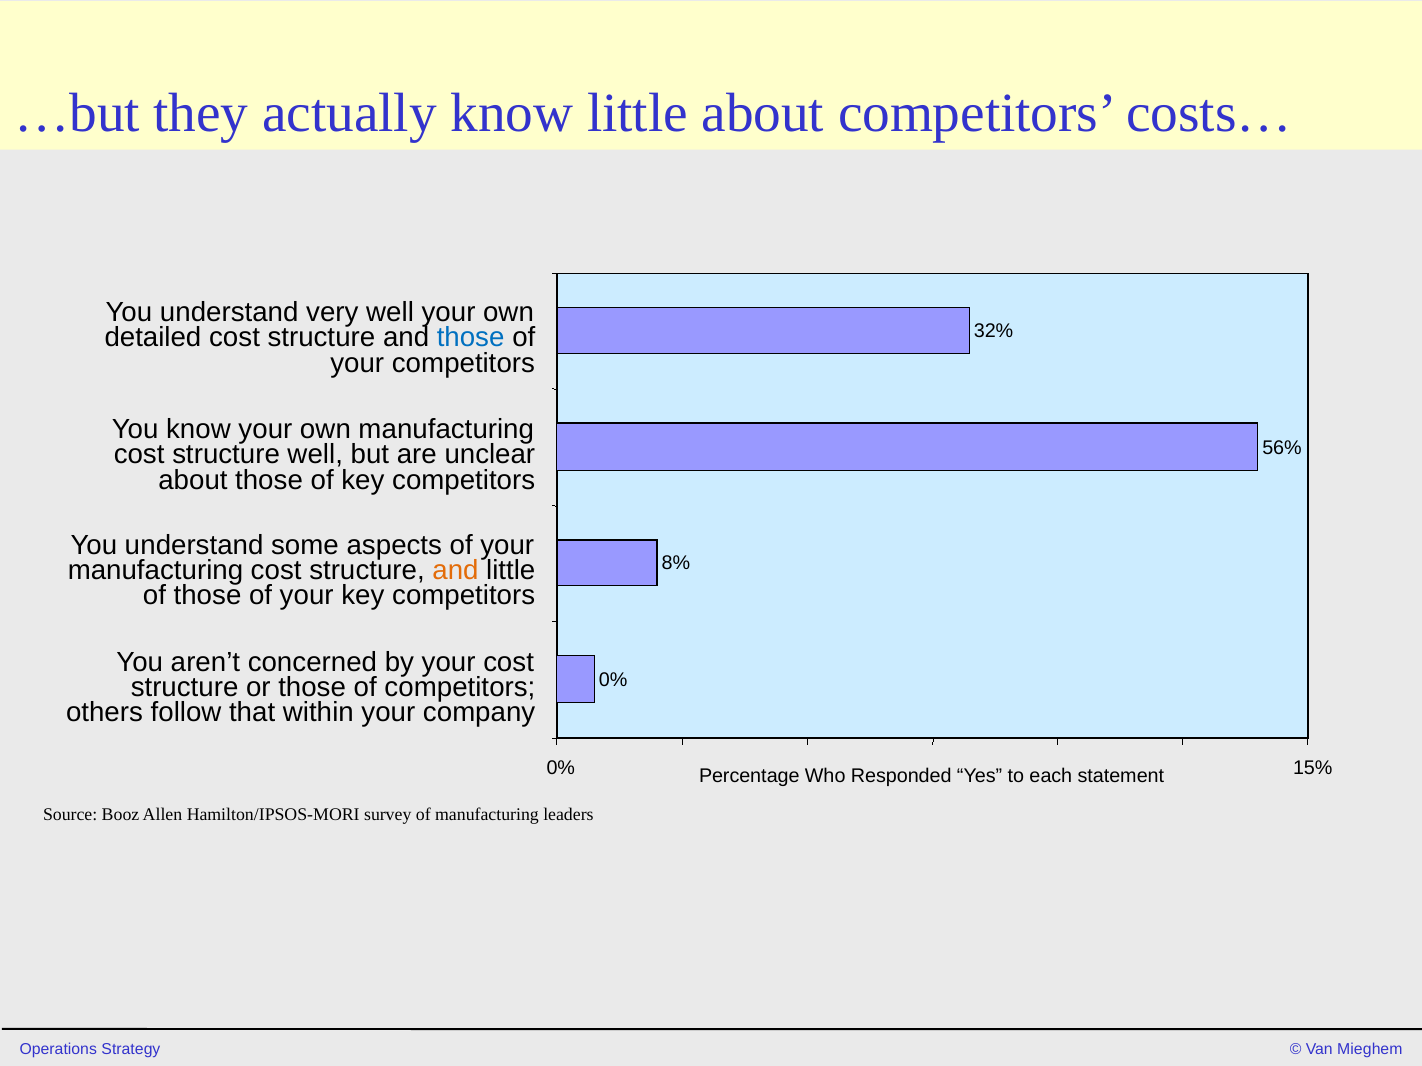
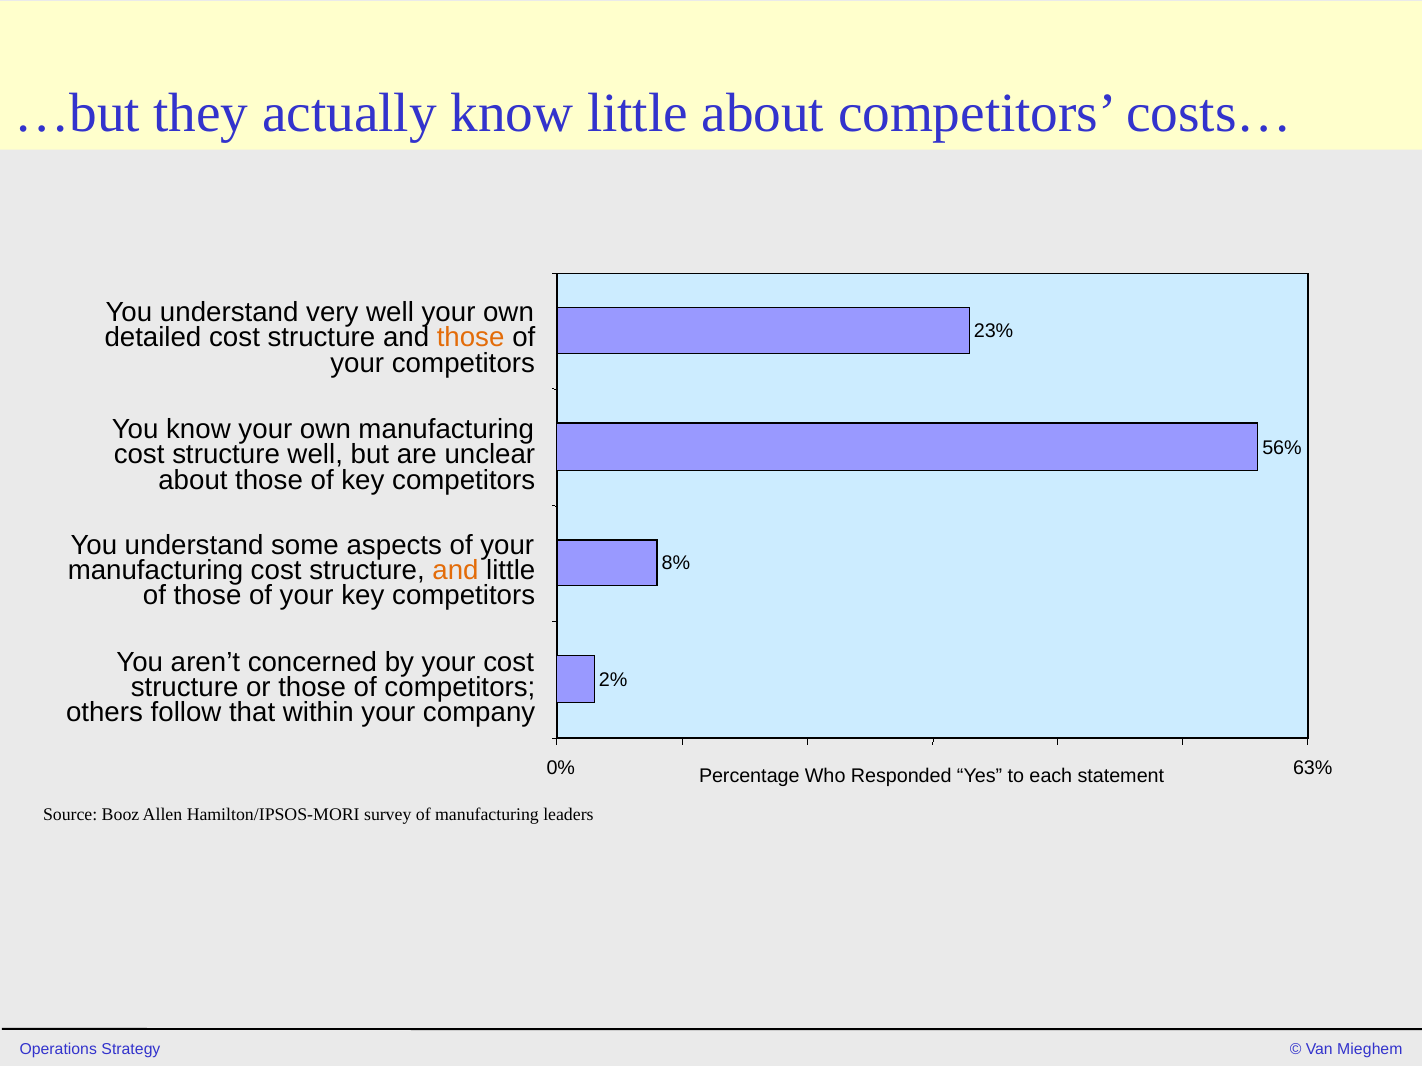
32%: 32% -> 23%
those at (471, 338) colour: blue -> orange
0% at (613, 681): 0% -> 2%
15%: 15% -> 63%
